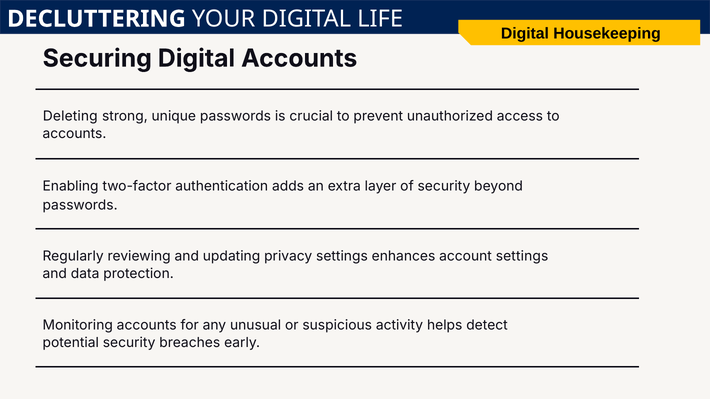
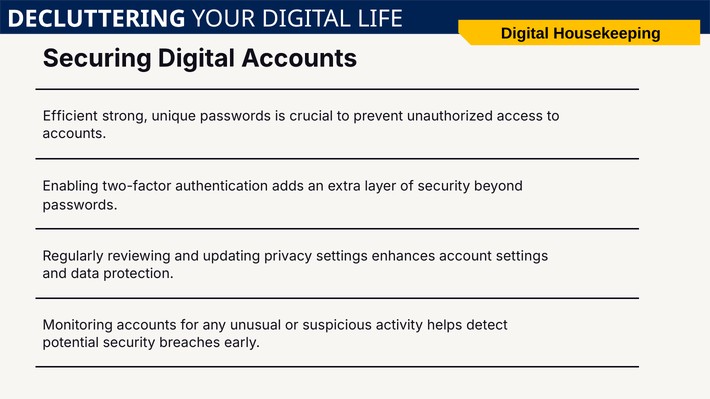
Deleting: Deleting -> Efficient
